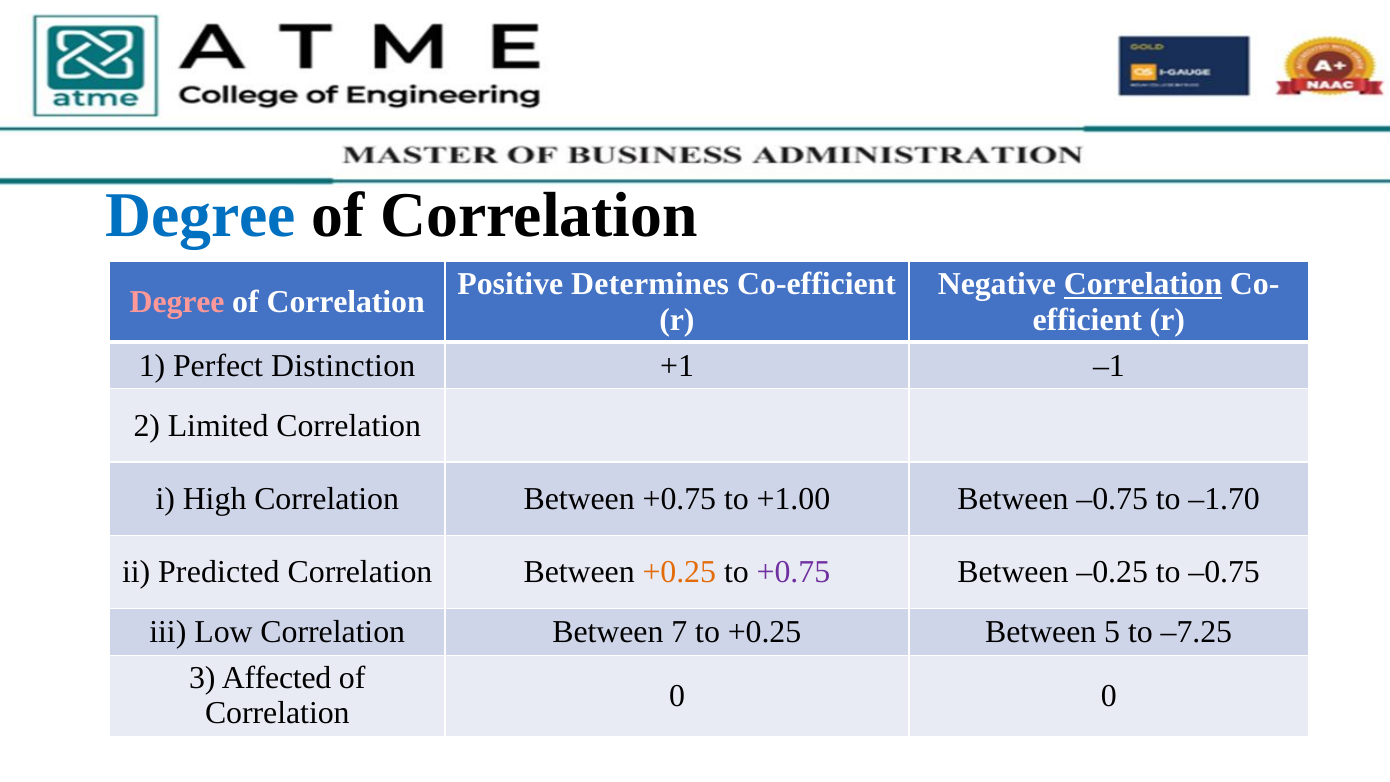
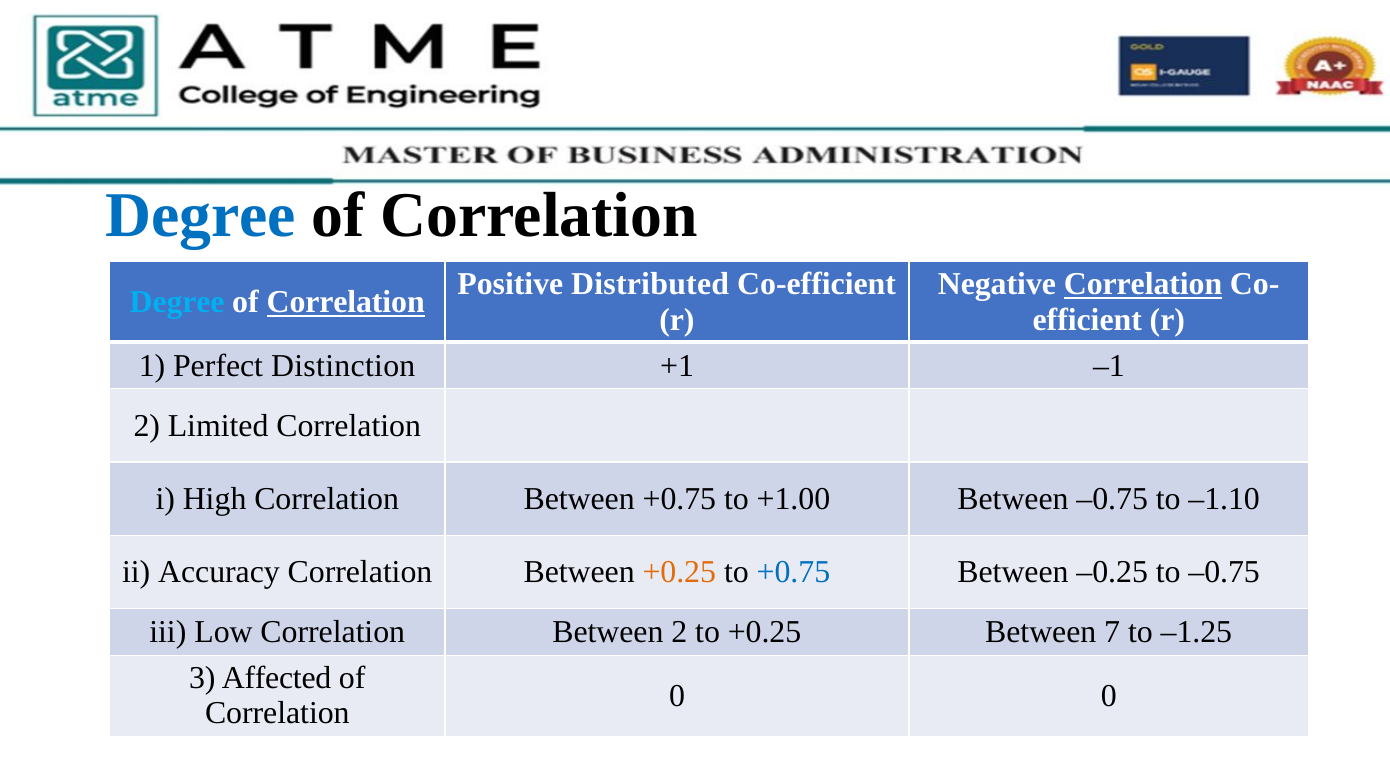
Determines: Determines -> Distributed
Degree at (177, 302) colour: pink -> light blue
Correlation at (346, 302) underline: none -> present
–1.70: –1.70 -> –1.10
Predicted: Predicted -> Accuracy
+0.75 at (793, 572) colour: purple -> blue
Between 7: 7 -> 2
5: 5 -> 7
–7.25: –7.25 -> –1.25
